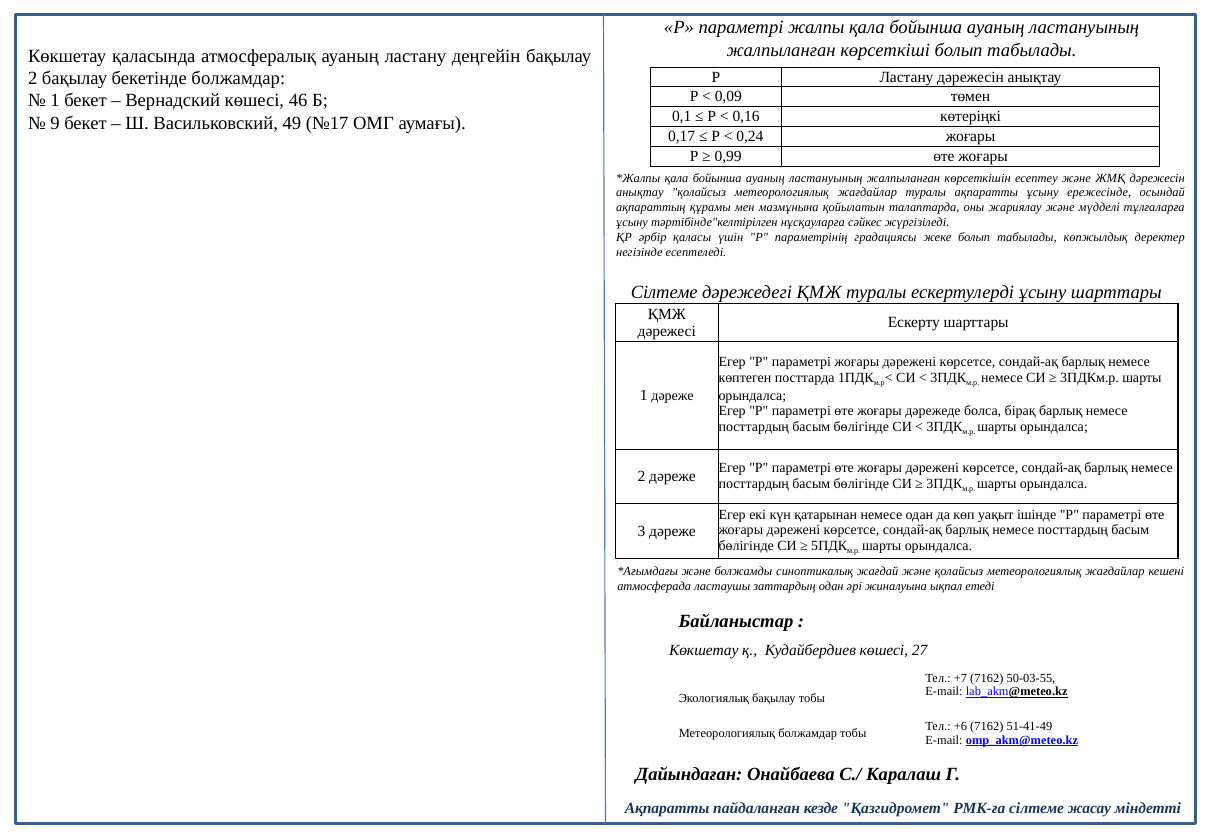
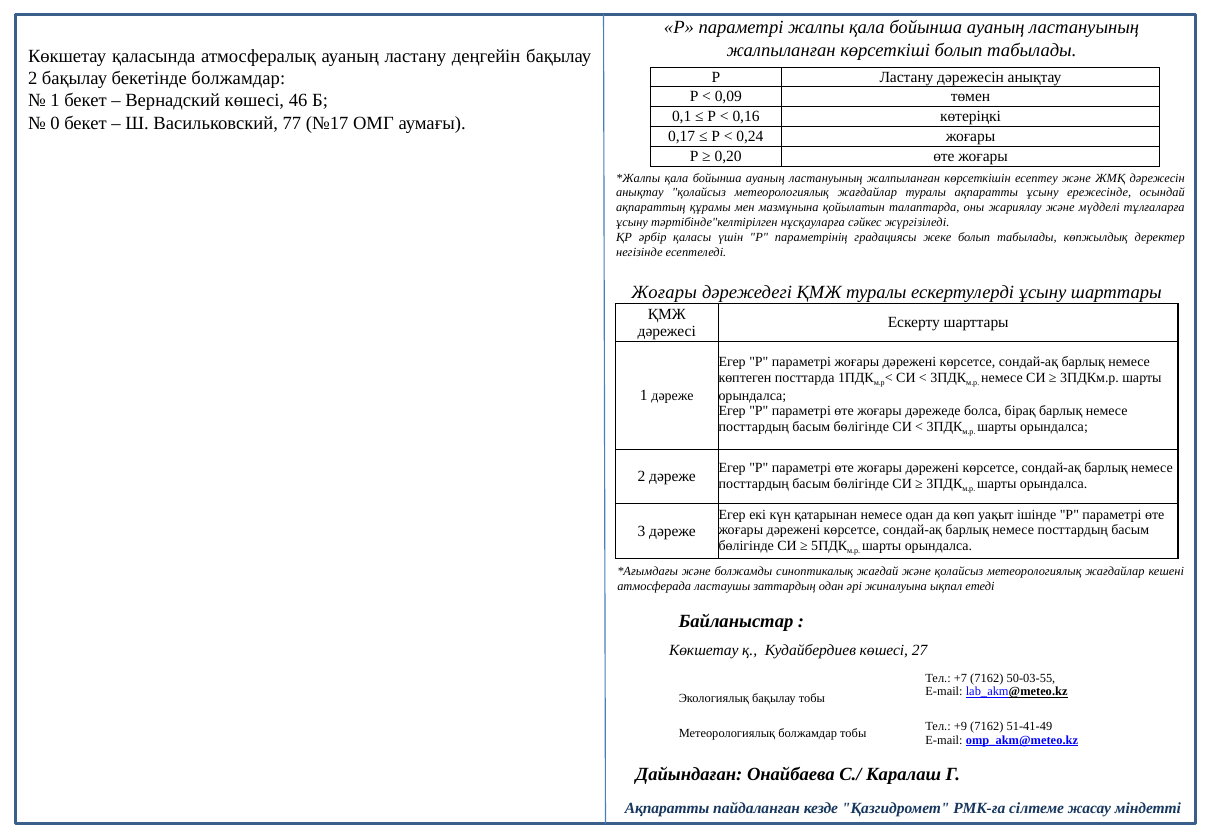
9: 9 -> 0
49: 49 -> 77
0,99: 0,99 -> 0,20
Сілтеме at (664, 292): Сілтеме -> Жоғары
+6: +6 -> +9
